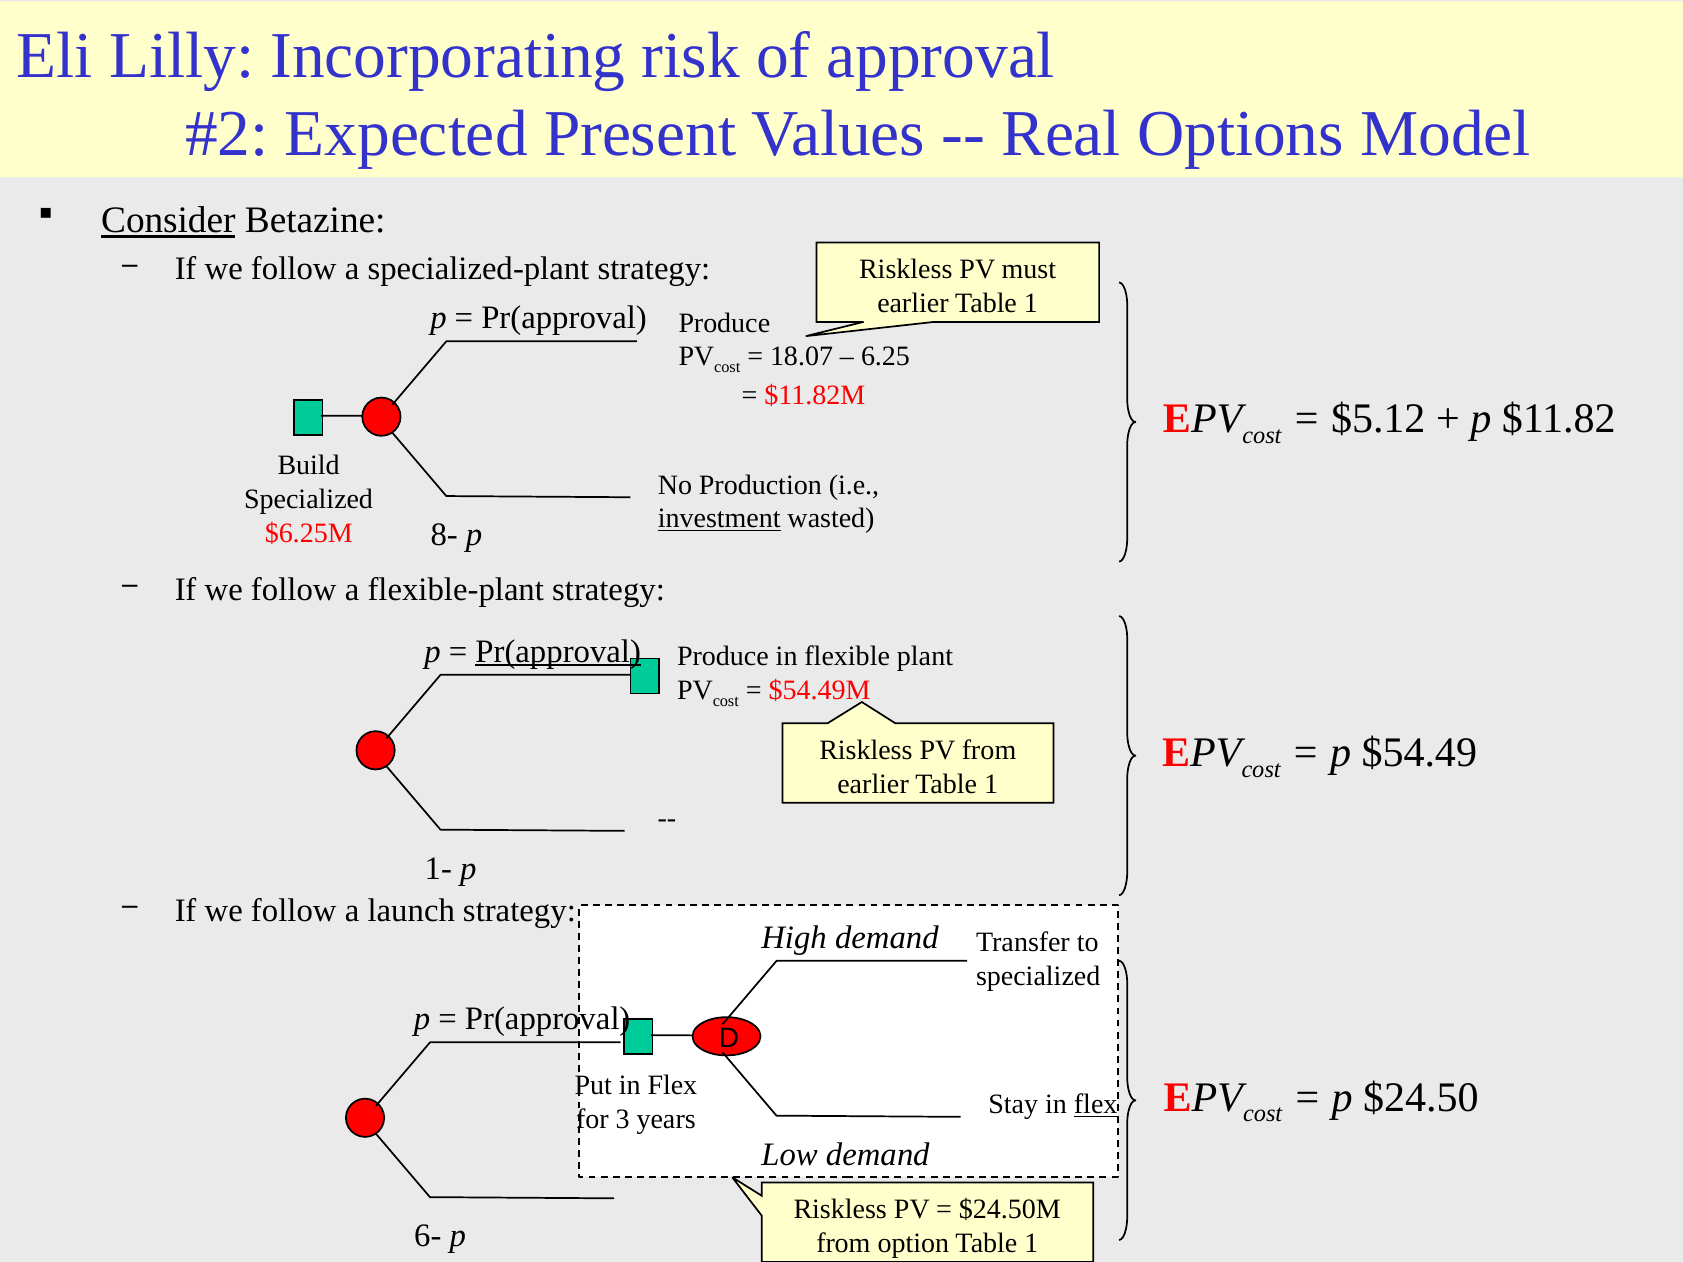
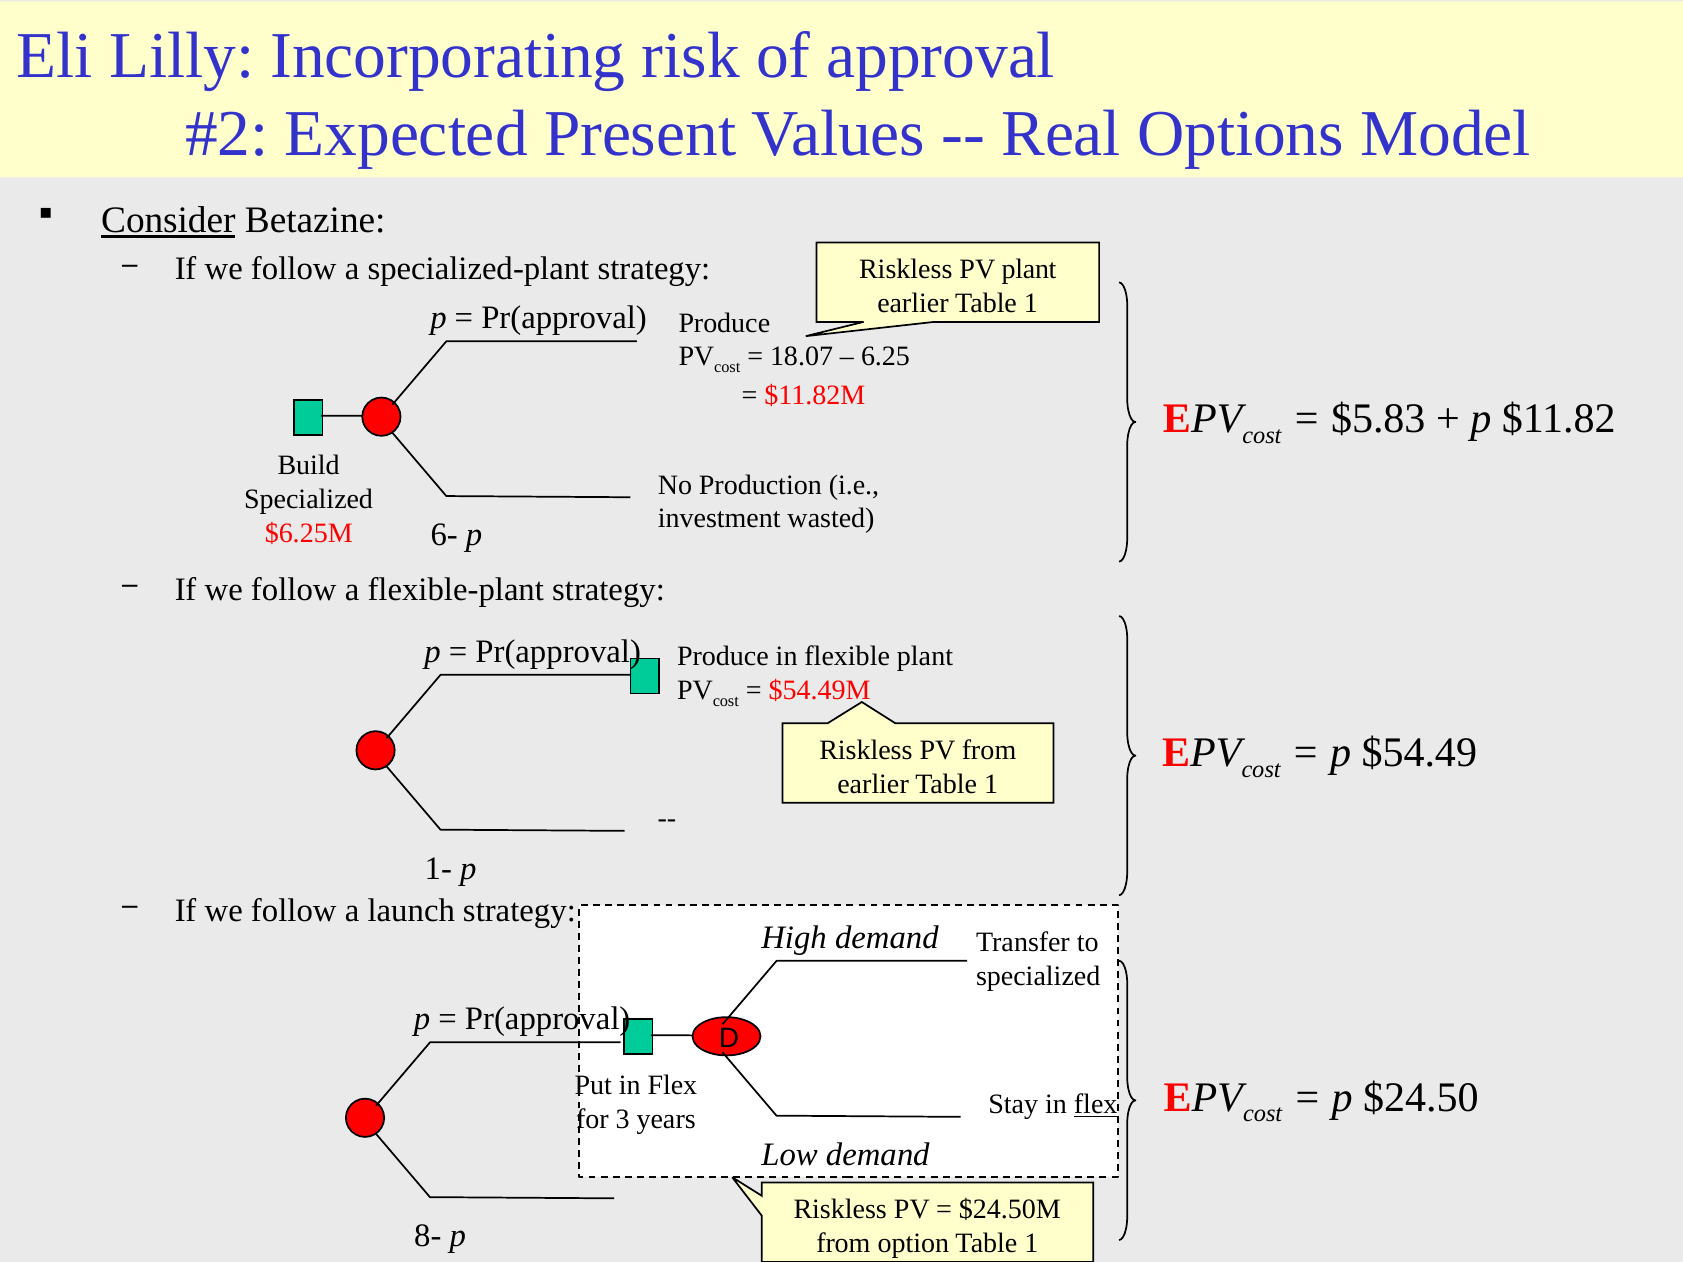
PV must: must -> plant
$5.12: $5.12 -> $5.83
investment underline: present -> none
8-: 8- -> 6-
Pr(approval at (558, 651) underline: present -> none
6-: 6- -> 8-
